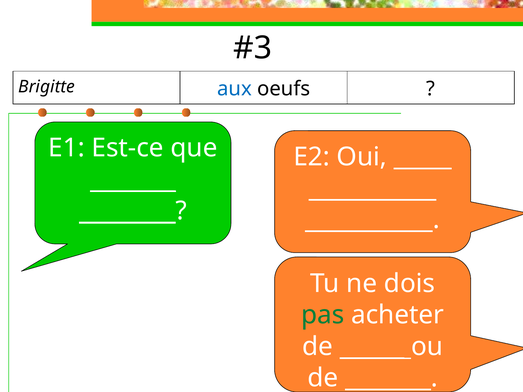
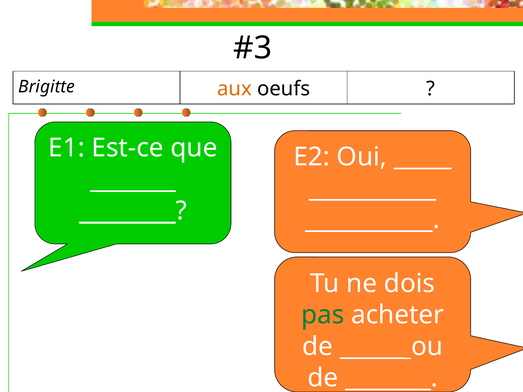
aux colour: blue -> orange
